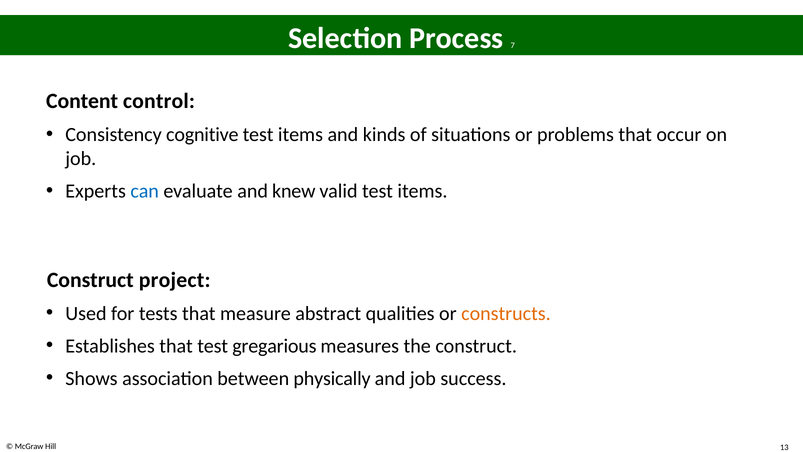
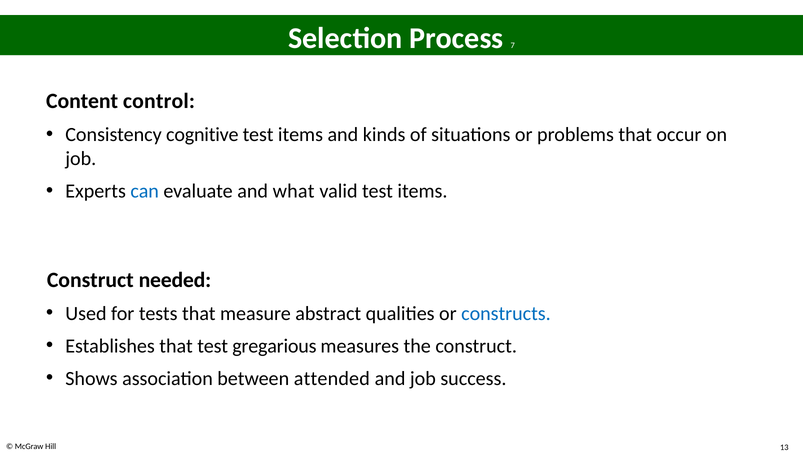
knew: knew -> what
project: project -> needed
constructs colour: orange -> blue
physically: physically -> attended
